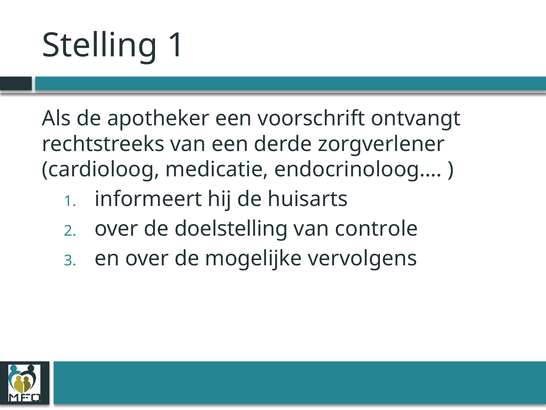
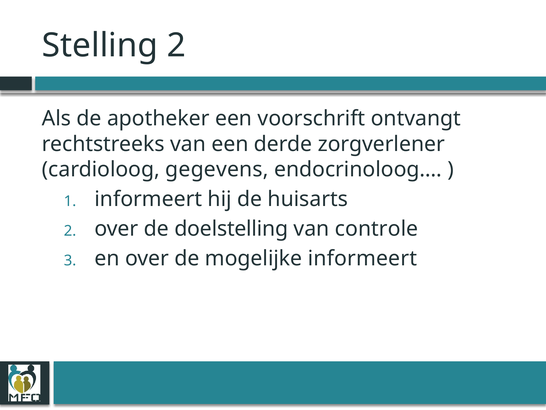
Stelling 1: 1 -> 2
medicatie: medicatie -> gegevens
mogelijke vervolgens: vervolgens -> informeert
